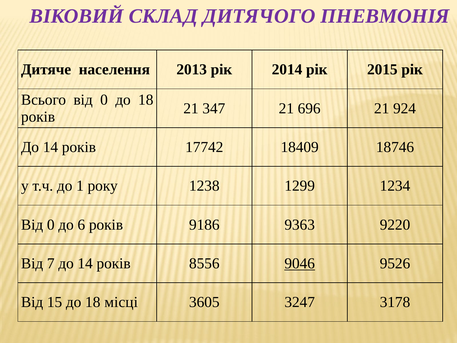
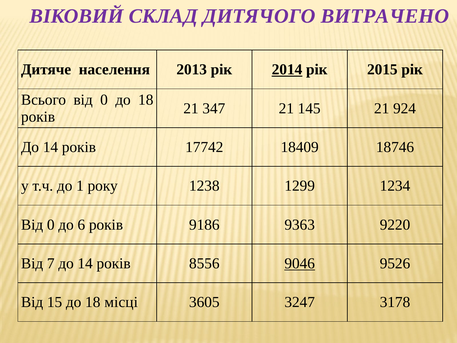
ПНЕВМОНІЯ: ПНЕВМОНІЯ -> ВИТРАЧЕНО
2014 underline: none -> present
696: 696 -> 145
